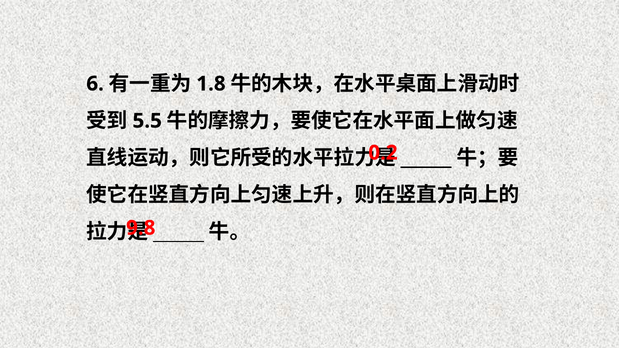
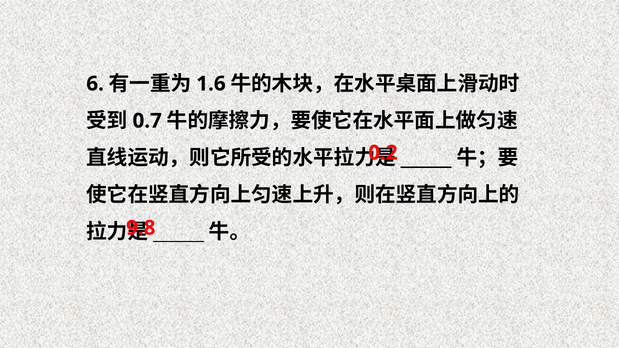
1.8: 1.8 -> 1.6
5.5: 5.5 -> 0.7
